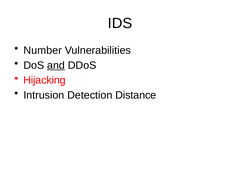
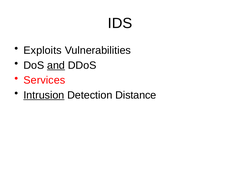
Number: Number -> Exploits
Hijacking: Hijacking -> Services
Intrusion underline: none -> present
